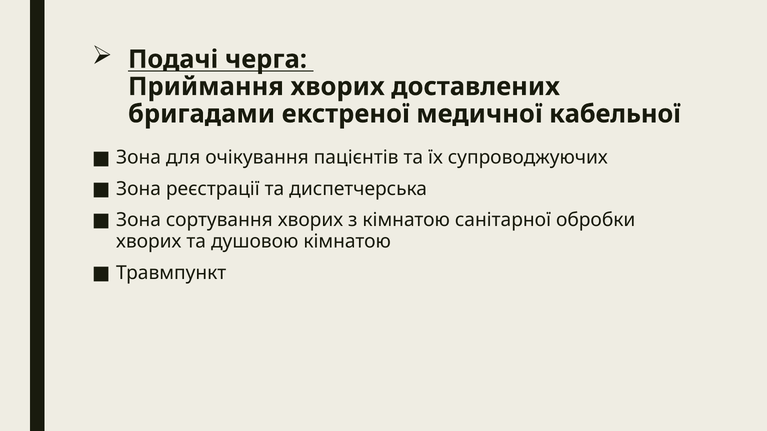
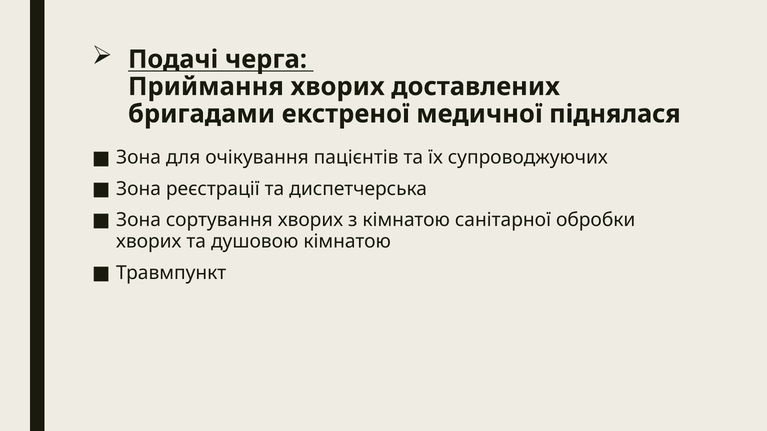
кабельної: кабельної -> піднялася
